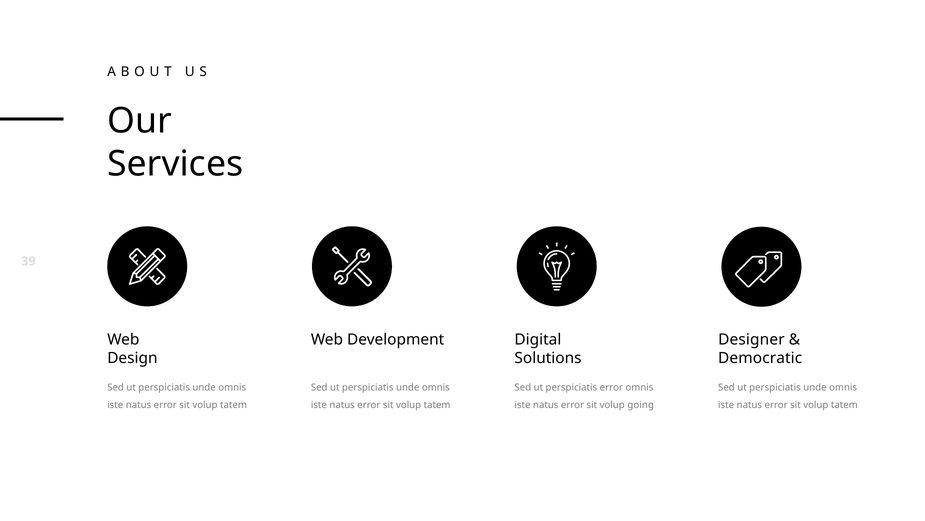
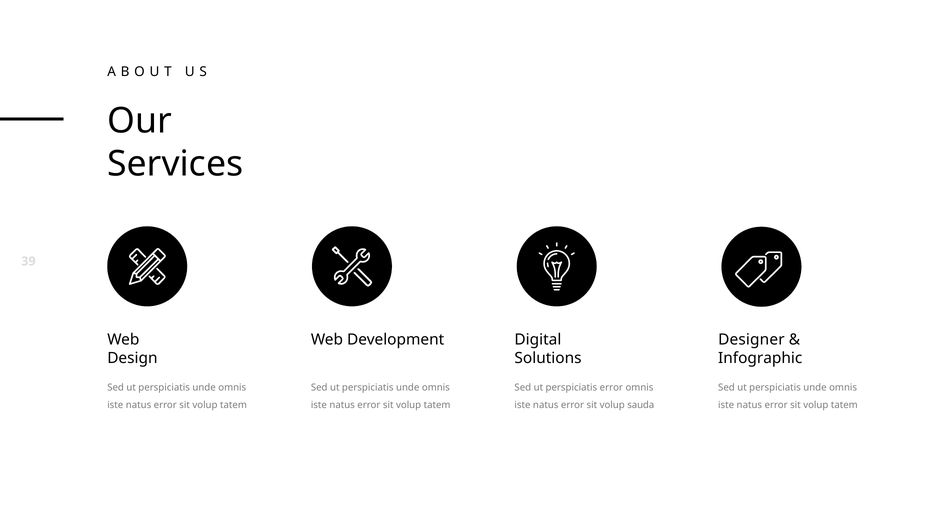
Democratic: Democratic -> Infographic
going: going -> sauda
